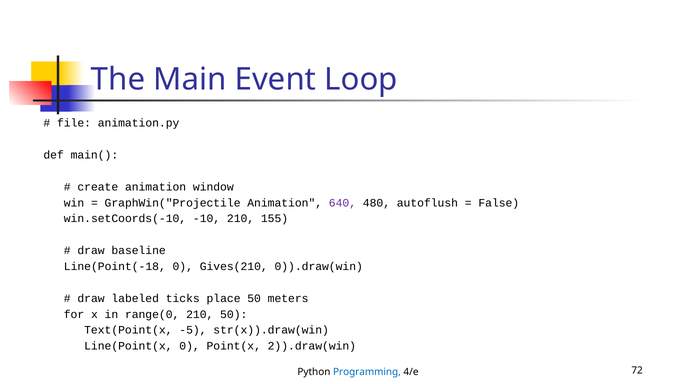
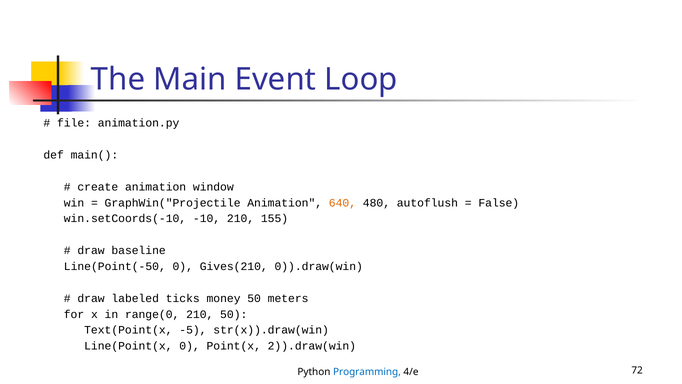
640 colour: purple -> orange
Line(Point(-18: Line(Point(-18 -> Line(Point(-50
place: place -> money
